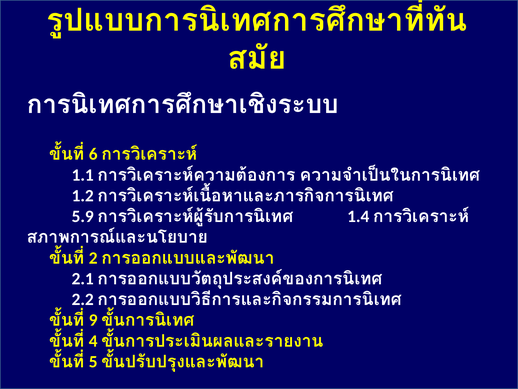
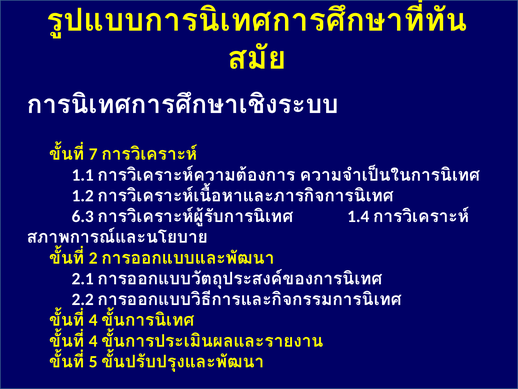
6: 6 -> 7
5.9: 5.9 -> 6.3
9 at (93, 320): 9 -> 4
